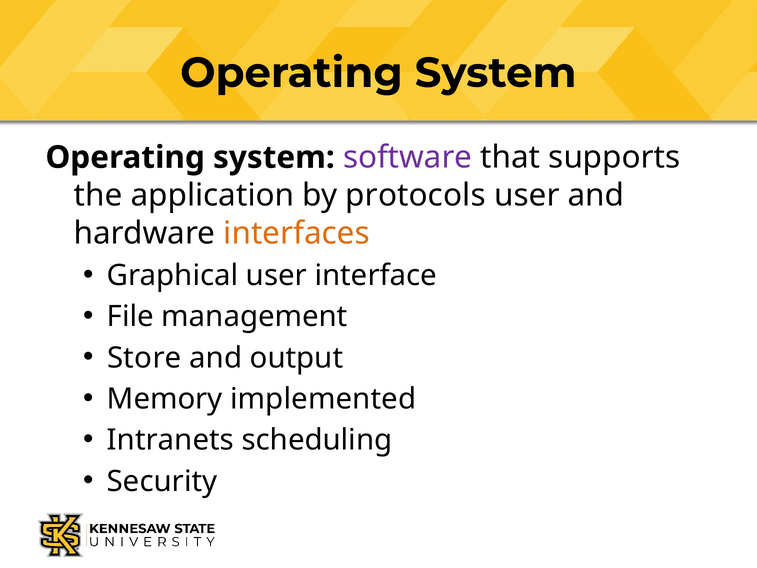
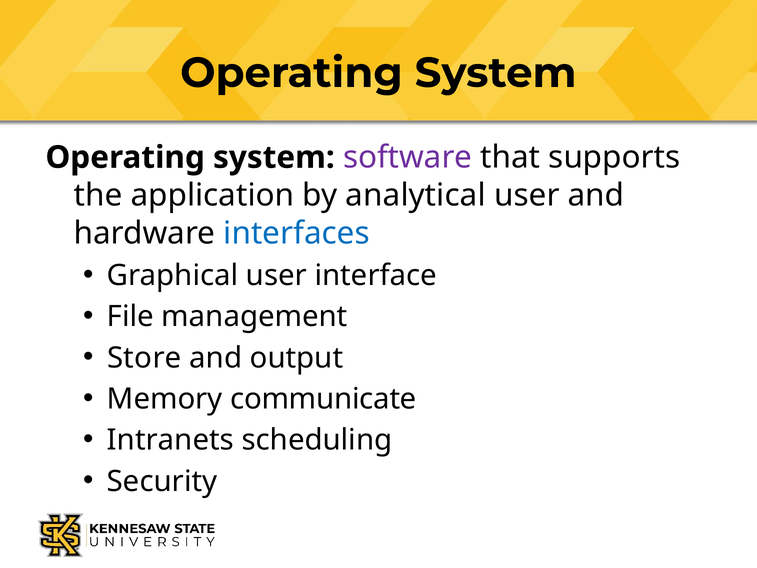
protocols: protocols -> analytical
interfaces colour: orange -> blue
implemented: implemented -> communicate
